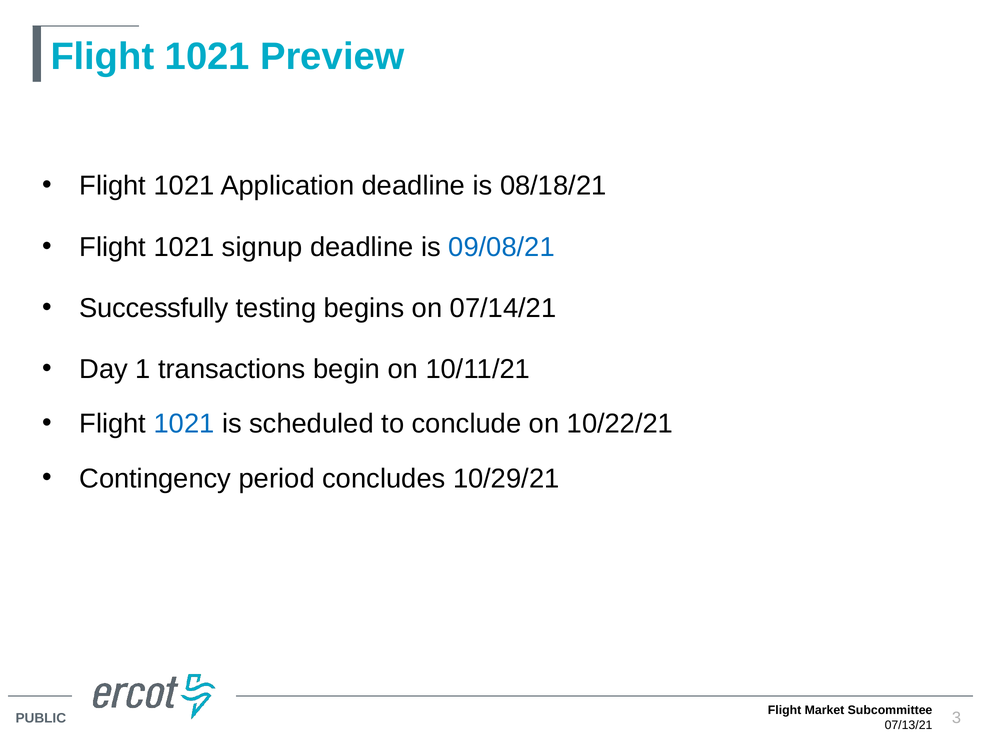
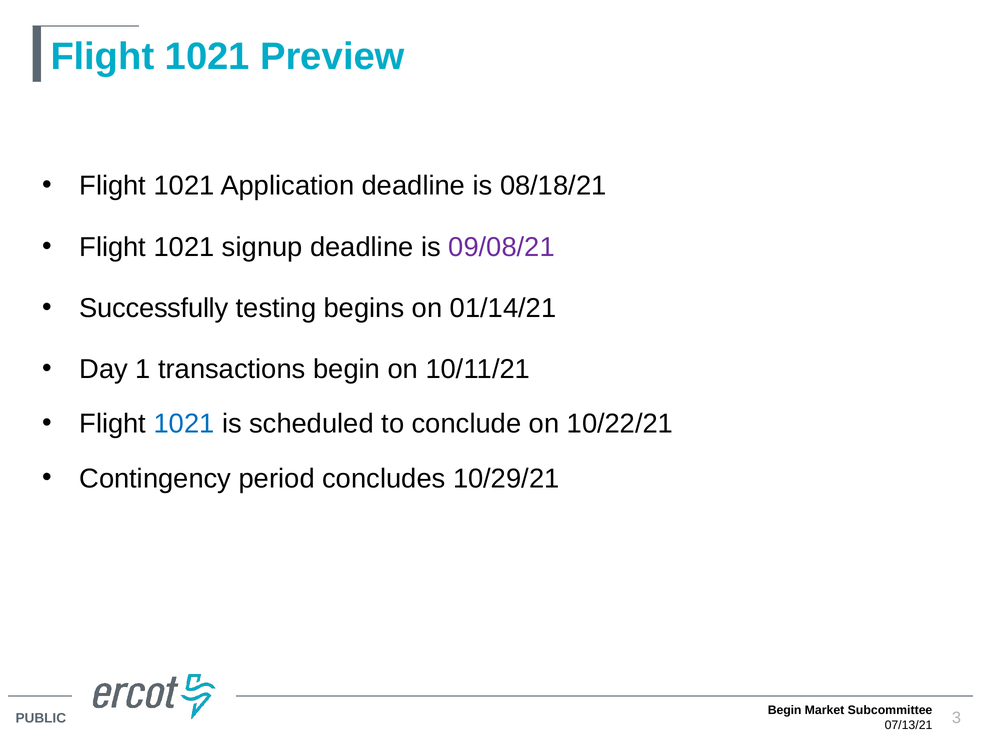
09/08/21 colour: blue -> purple
07/14/21: 07/14/21 -> 01/14/21
Flight at (785, 711): Flight -> Begin
